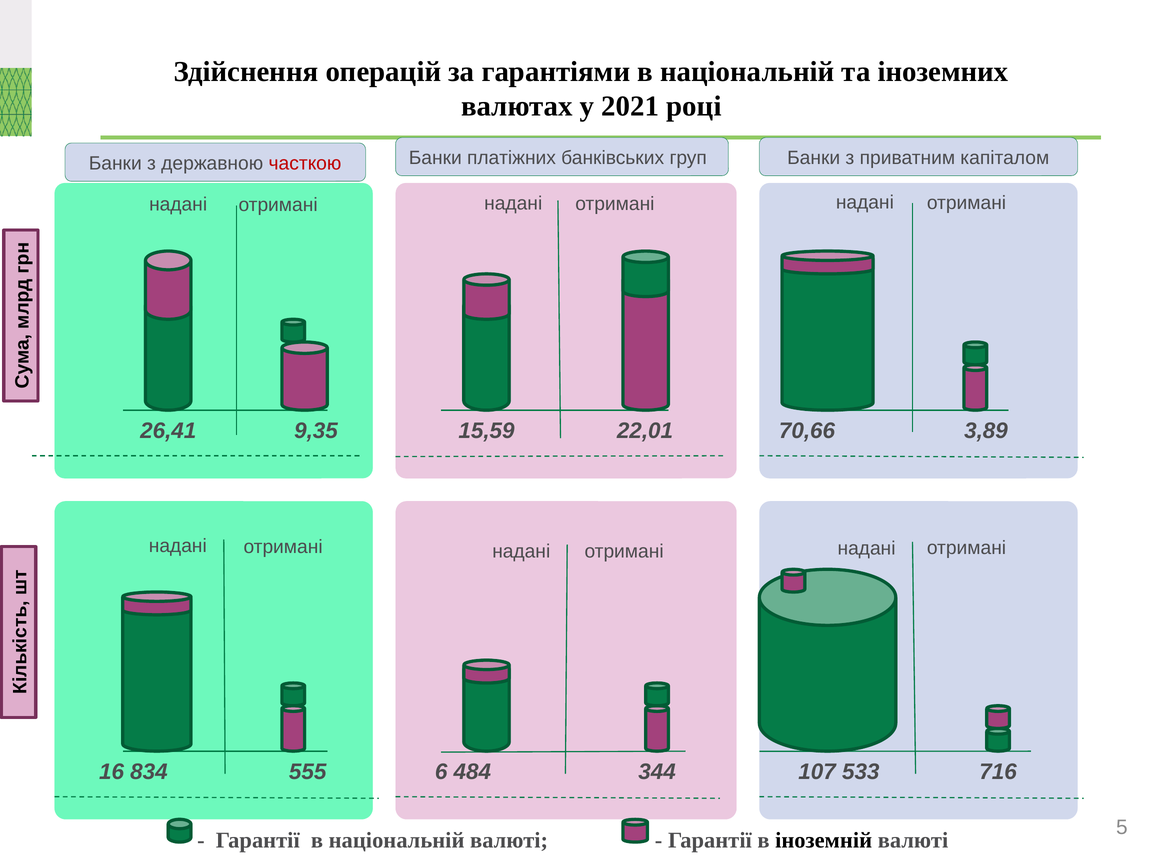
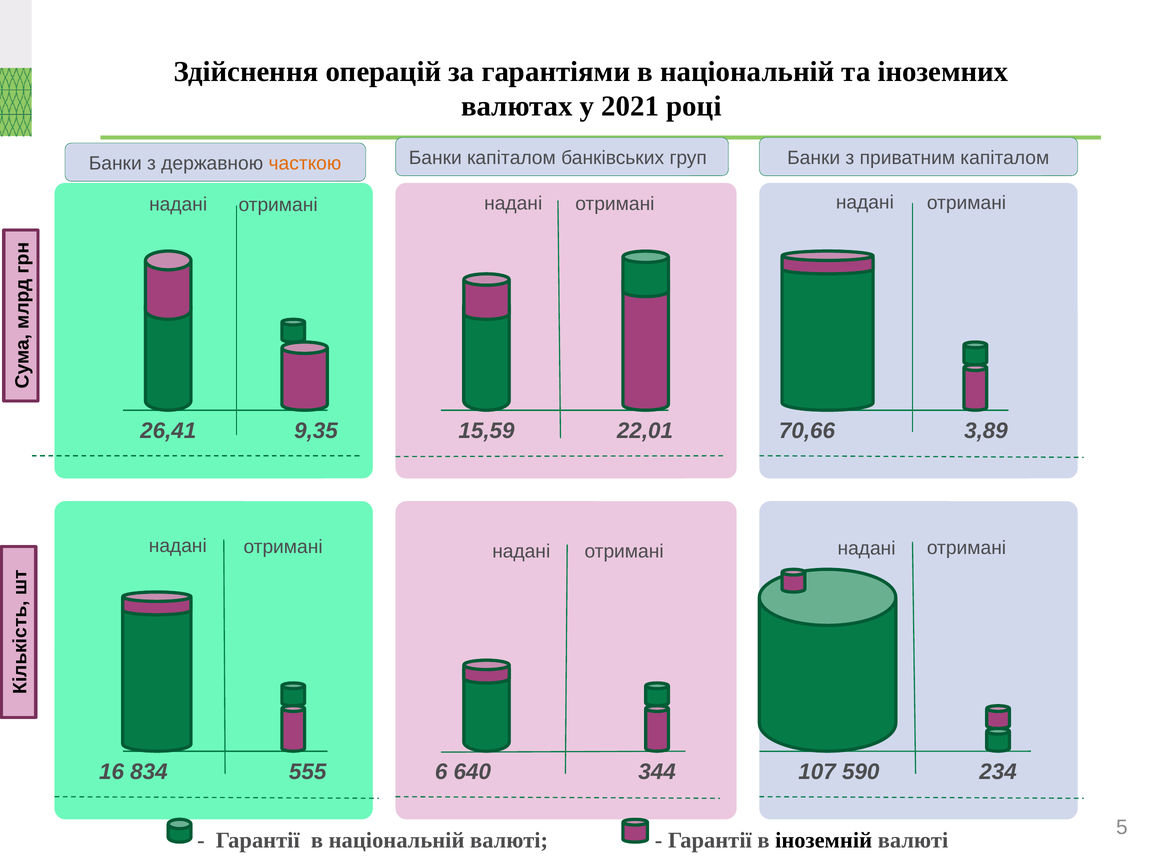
Банки платіжних: платіжних -> капіталом
часткою colour: red -> orange
484: 484 -> 640
533: 533 -> 590
716: 716 -> 234
